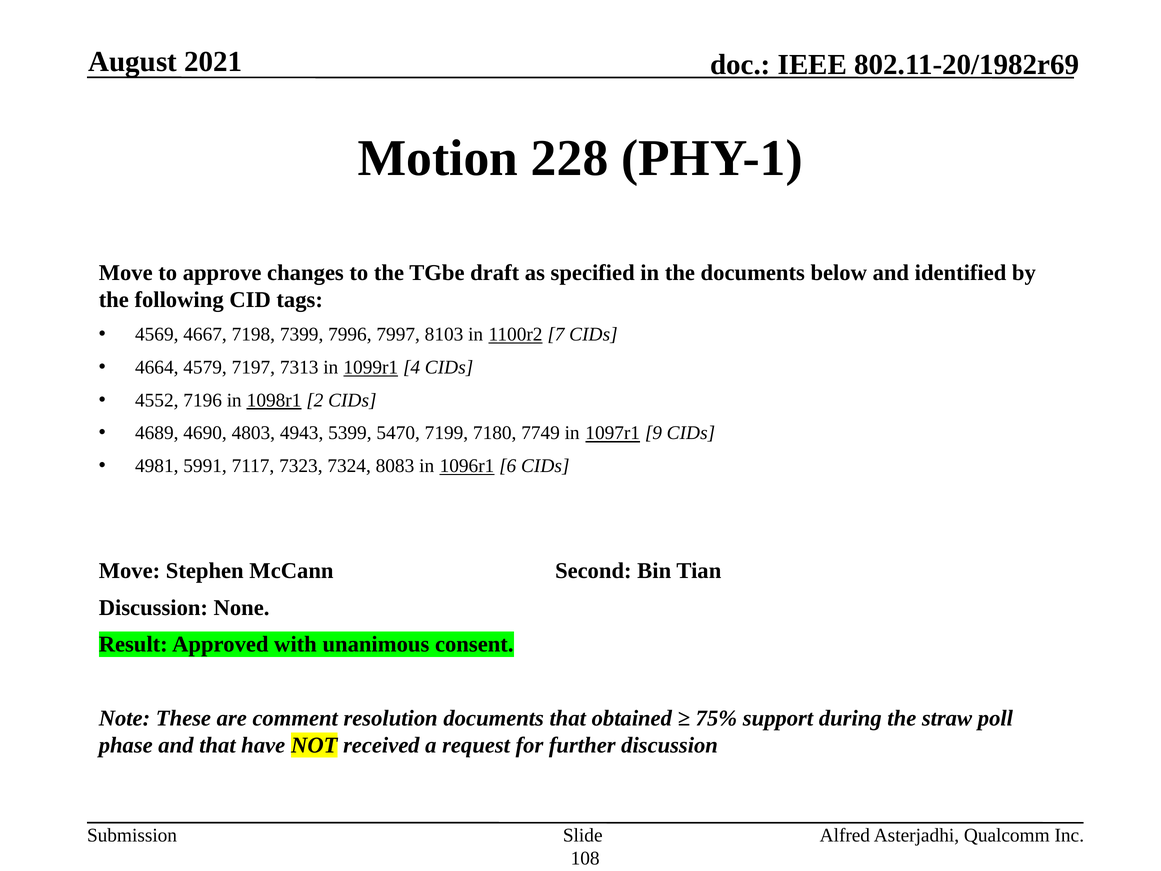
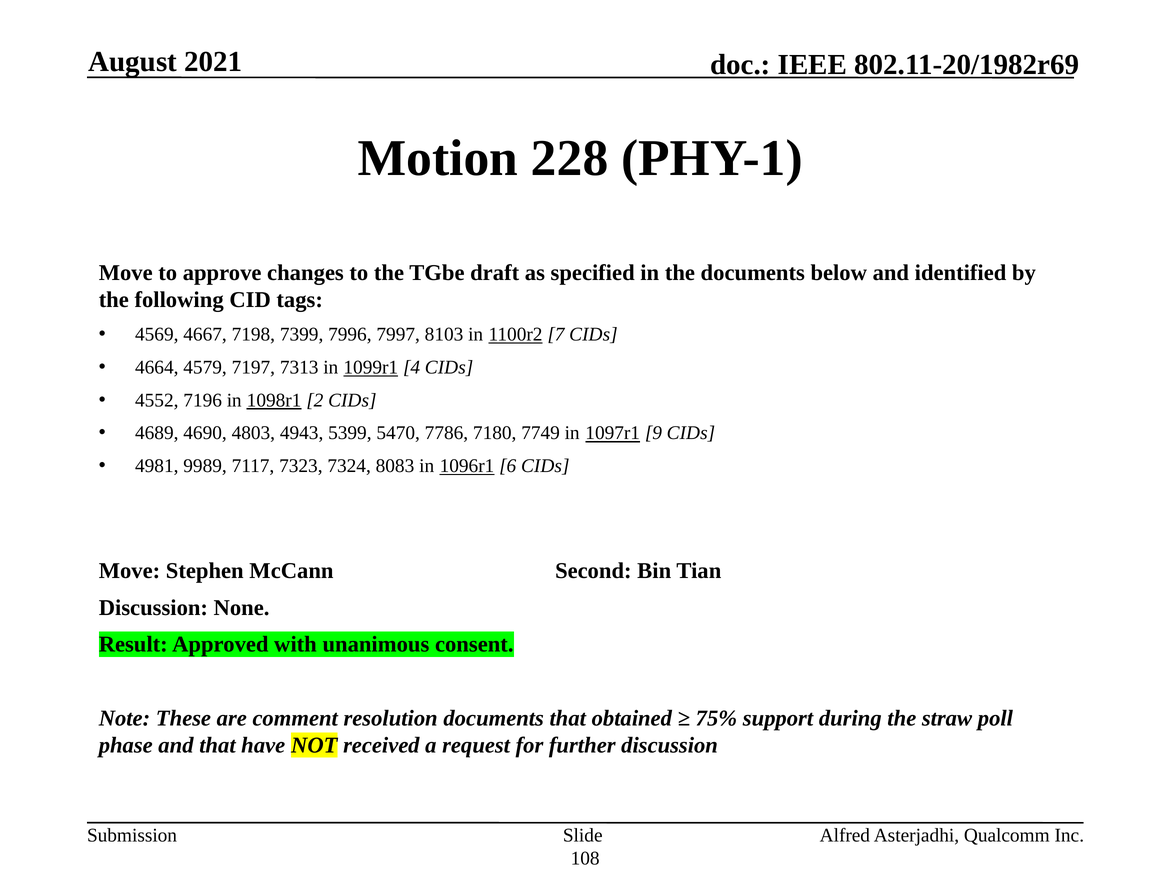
7199: 7199 -> 7786
5991: 5991 -> 9989
